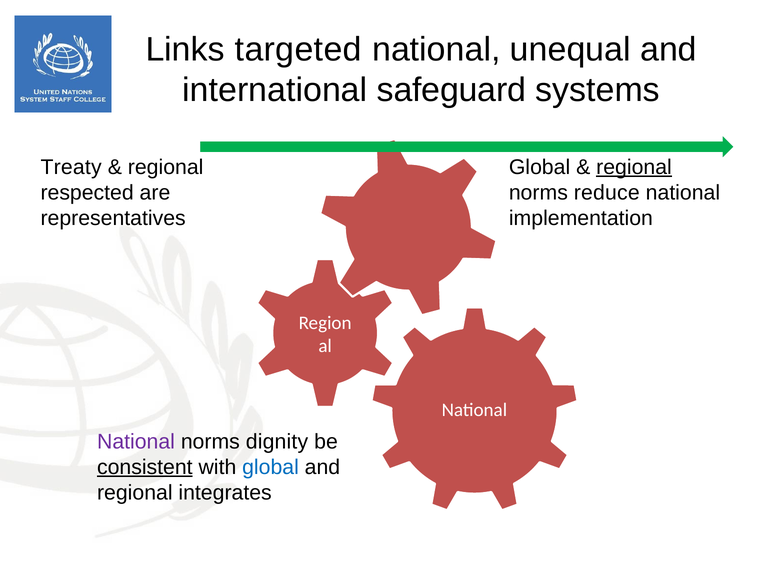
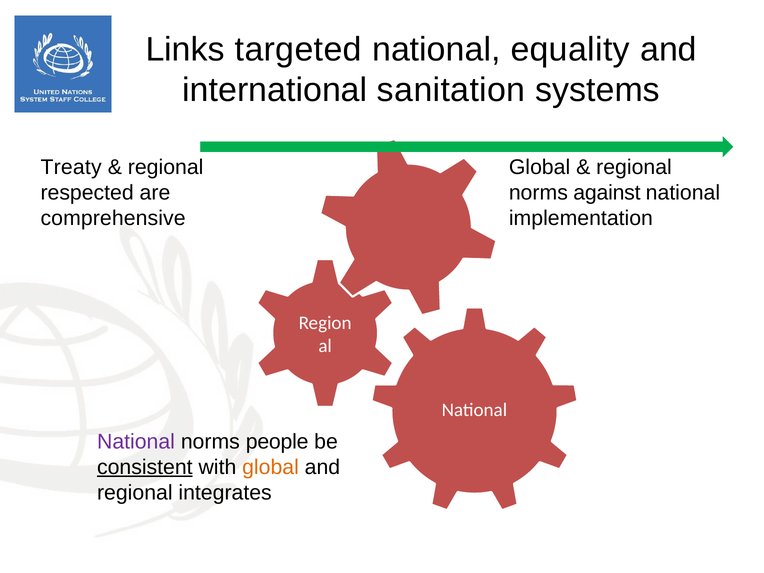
unequal: unequal -> equality
safeguard: safeguard -> sanitation
regional at (634, 167) underline: present -> none
reduce: reduce -> against
representatives: representatives -> comprehensive
dignity: dignity -> people
global at (271, 467) colour: blue -> orange
